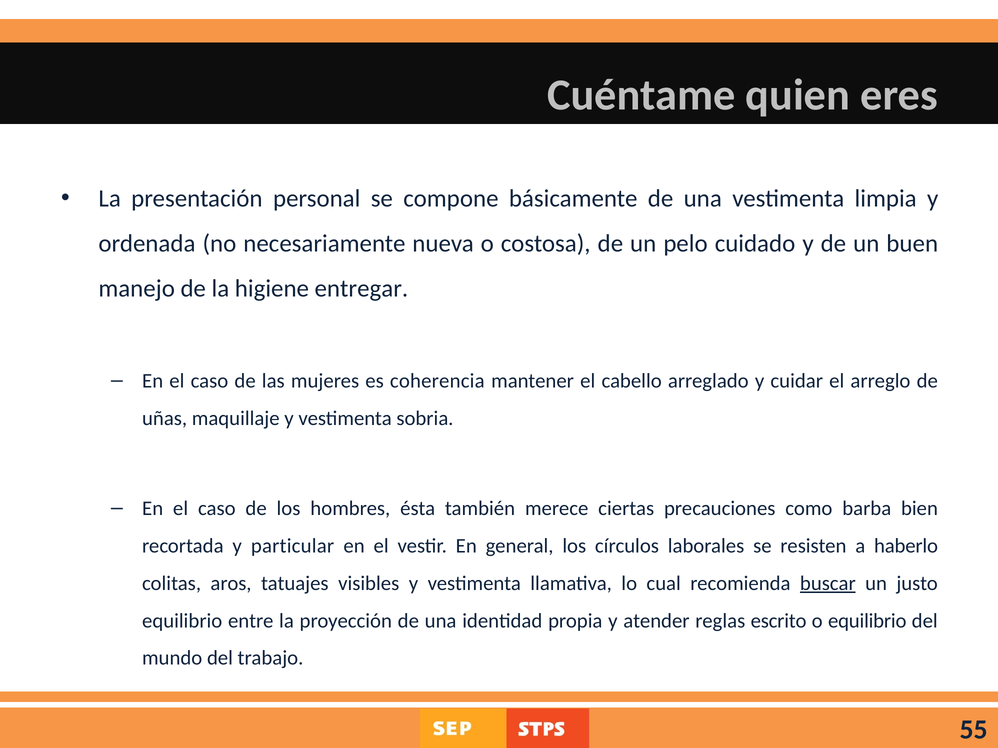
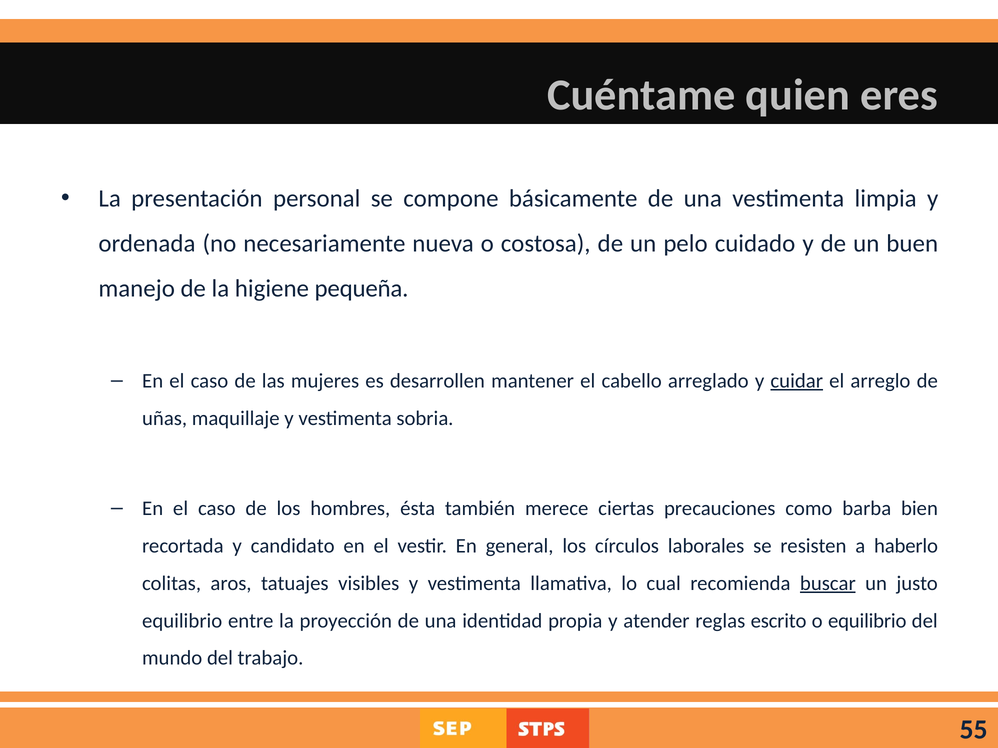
entregar: entregar -> pequeña
coherencia: coherencia -> desarrollen
cuidar underline: none -> present
particular: particular -> candidato
